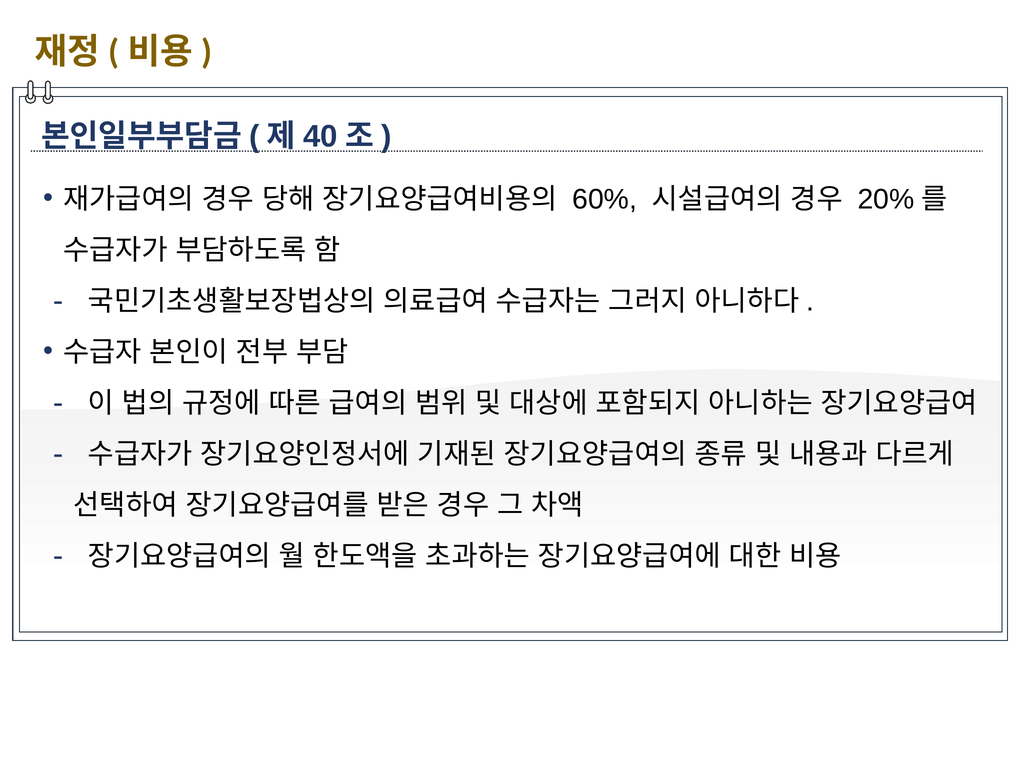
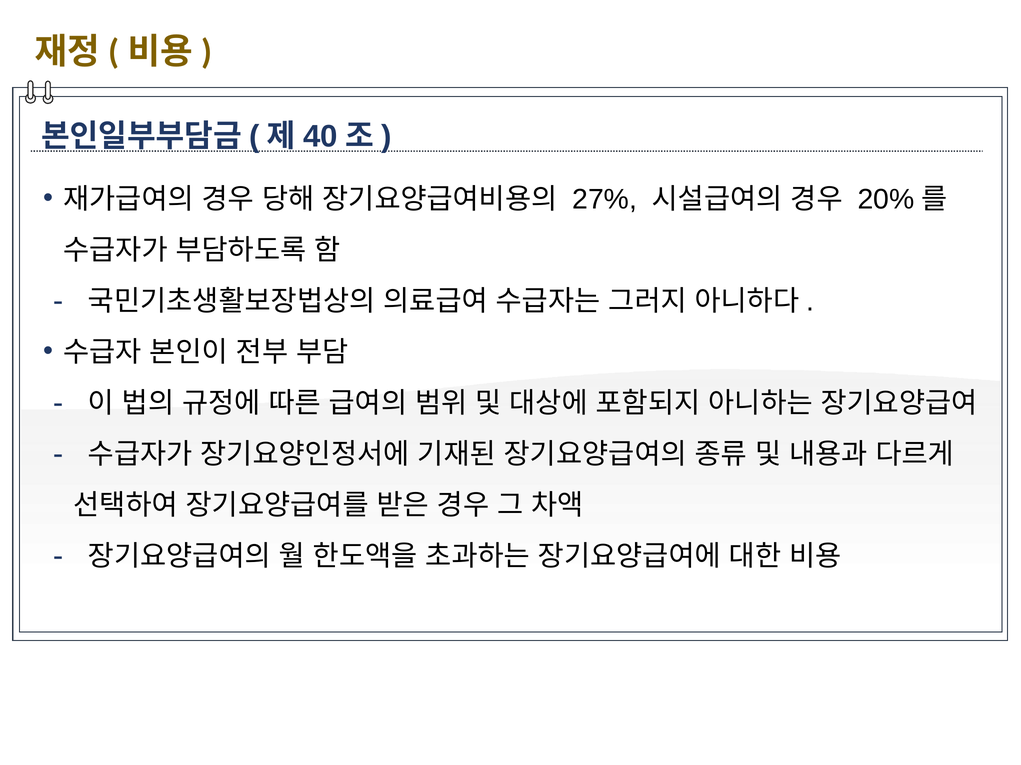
60%: 60% -> 27%
